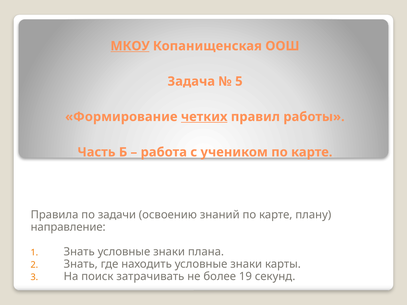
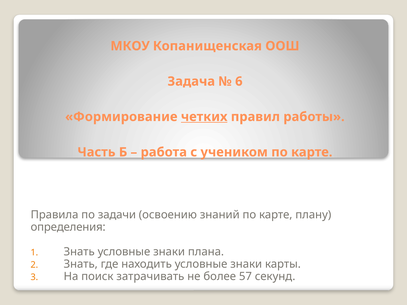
МКОУ underline: present -> none
5: 5 -> 6
направление: направление -> определения
19: 19 -> 57
